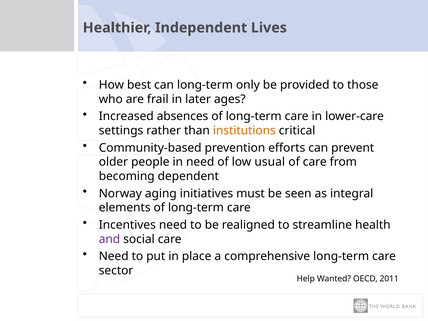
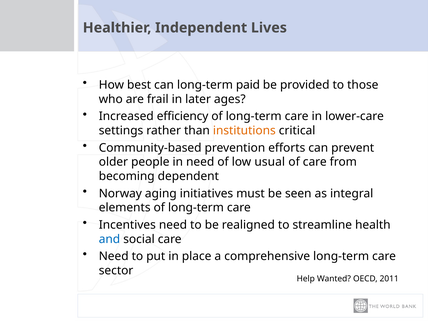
only: only -> paid
absences: absences -> efficiency
and colour: purple -> blue
